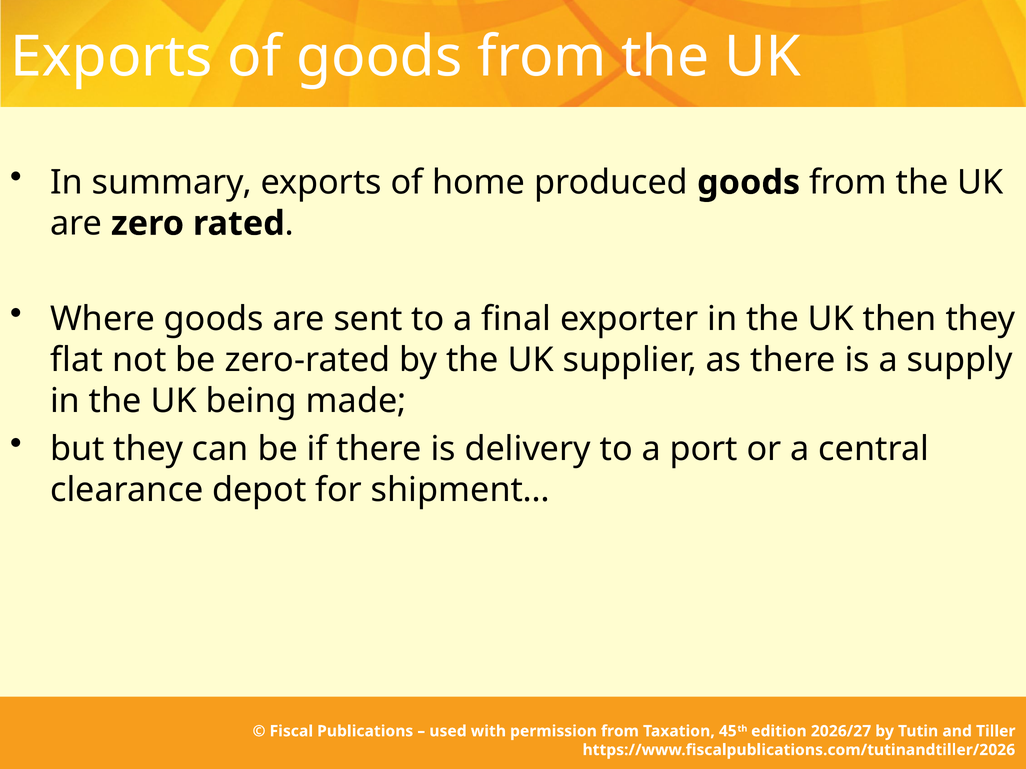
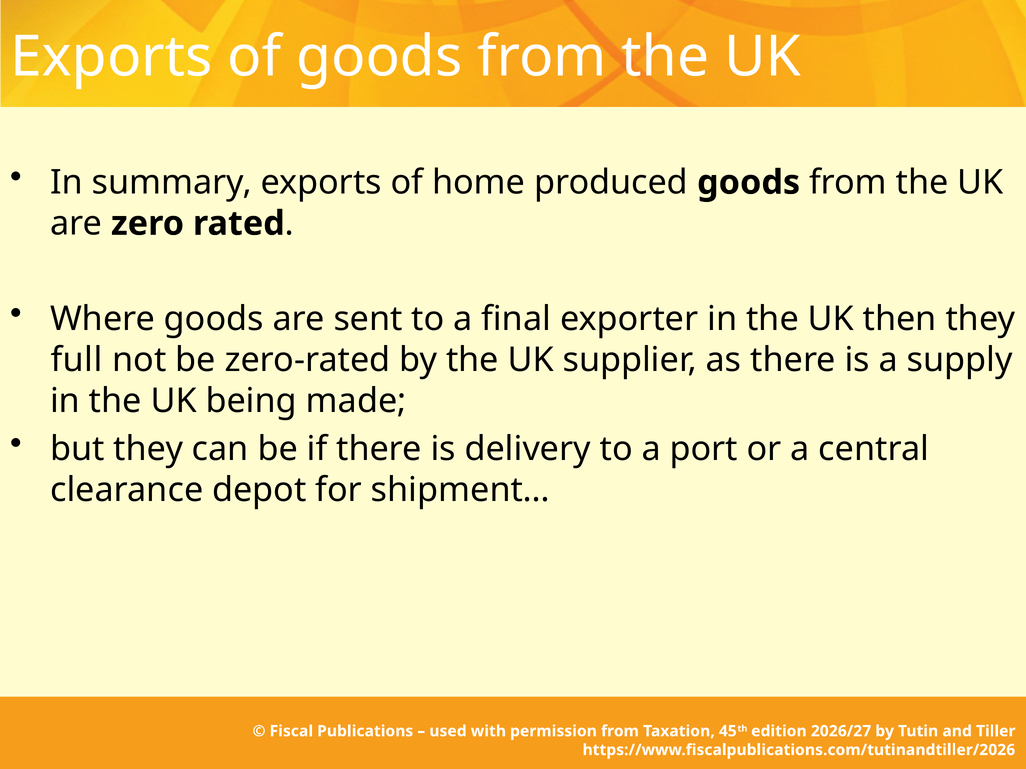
flat: flat -> full
